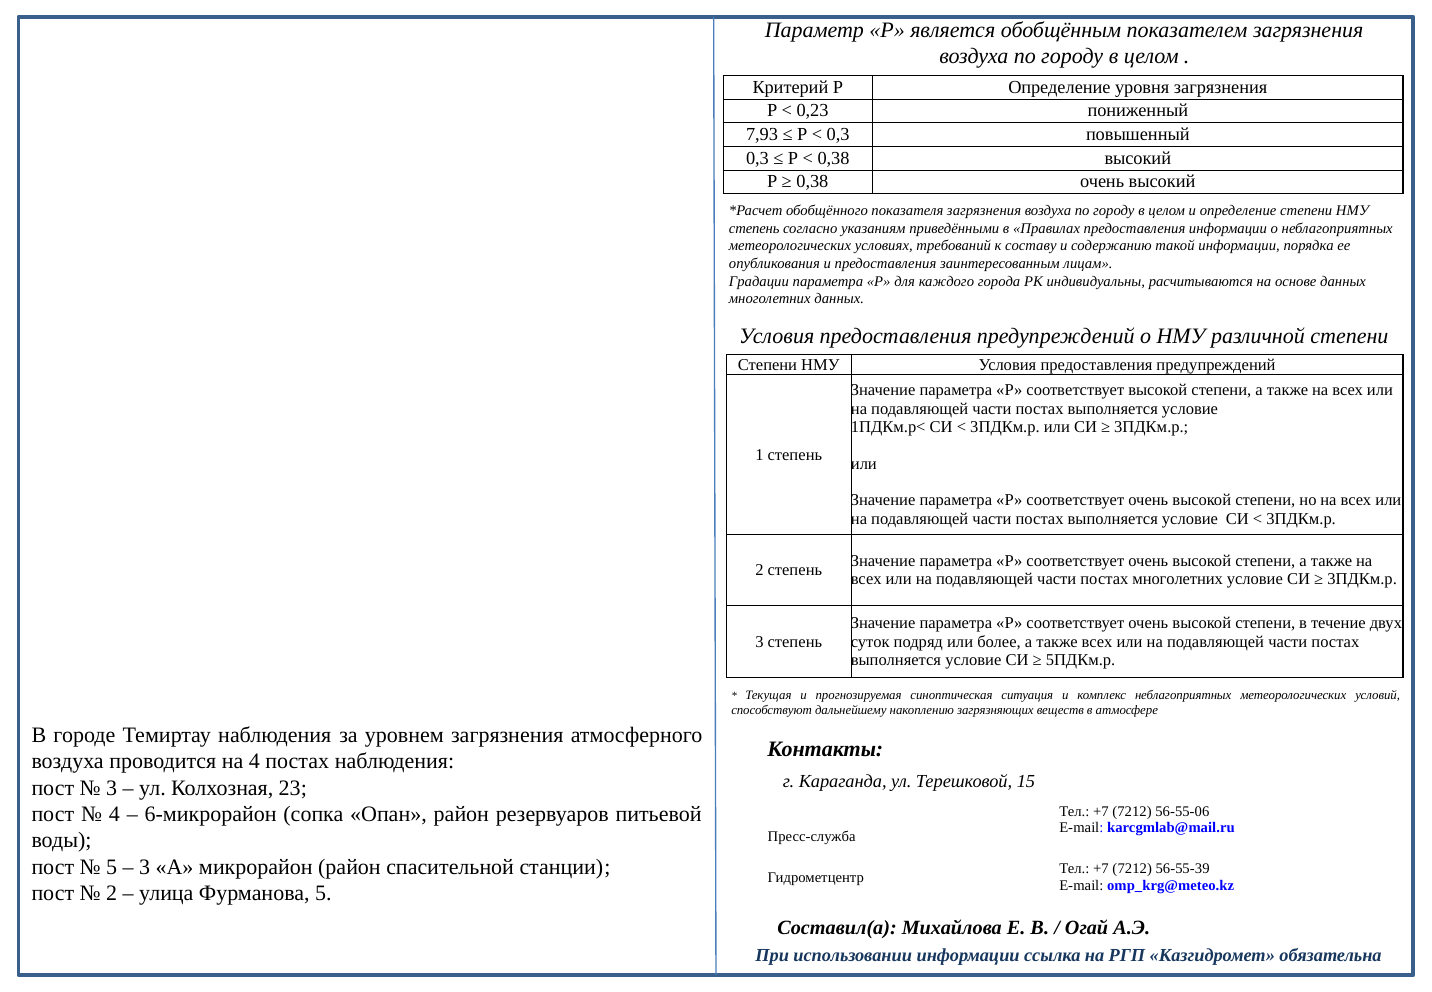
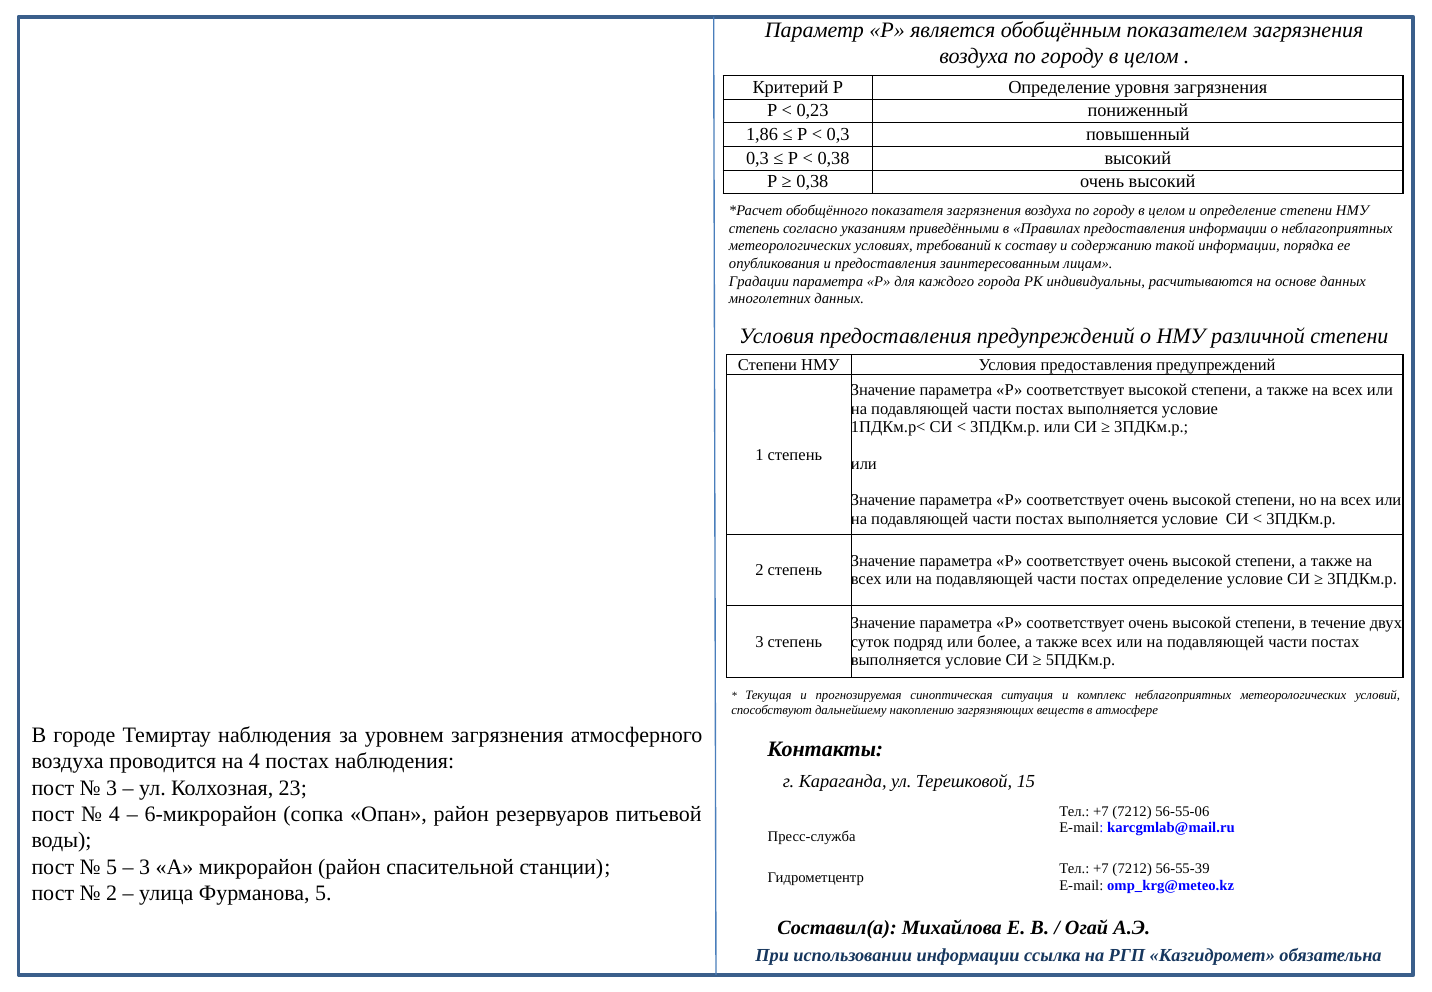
7,93: 7,93 -> 1,86
постах многолетних: многолетних -> определение
